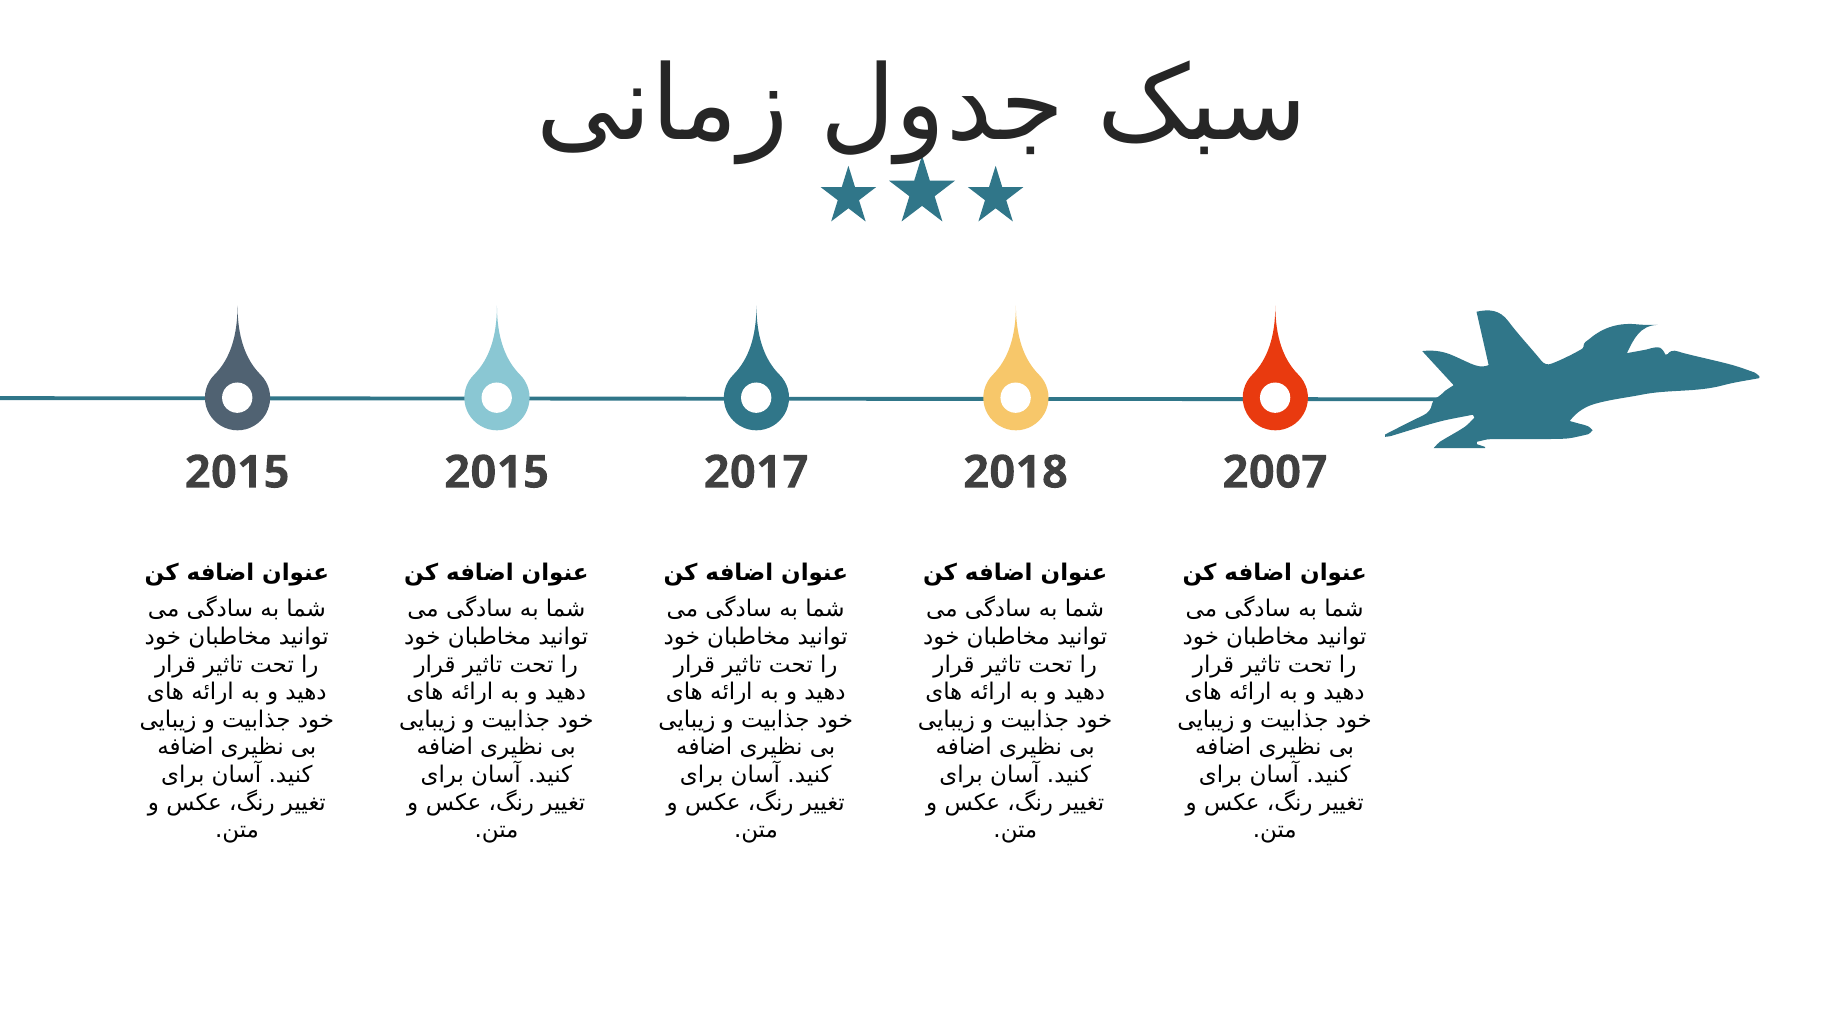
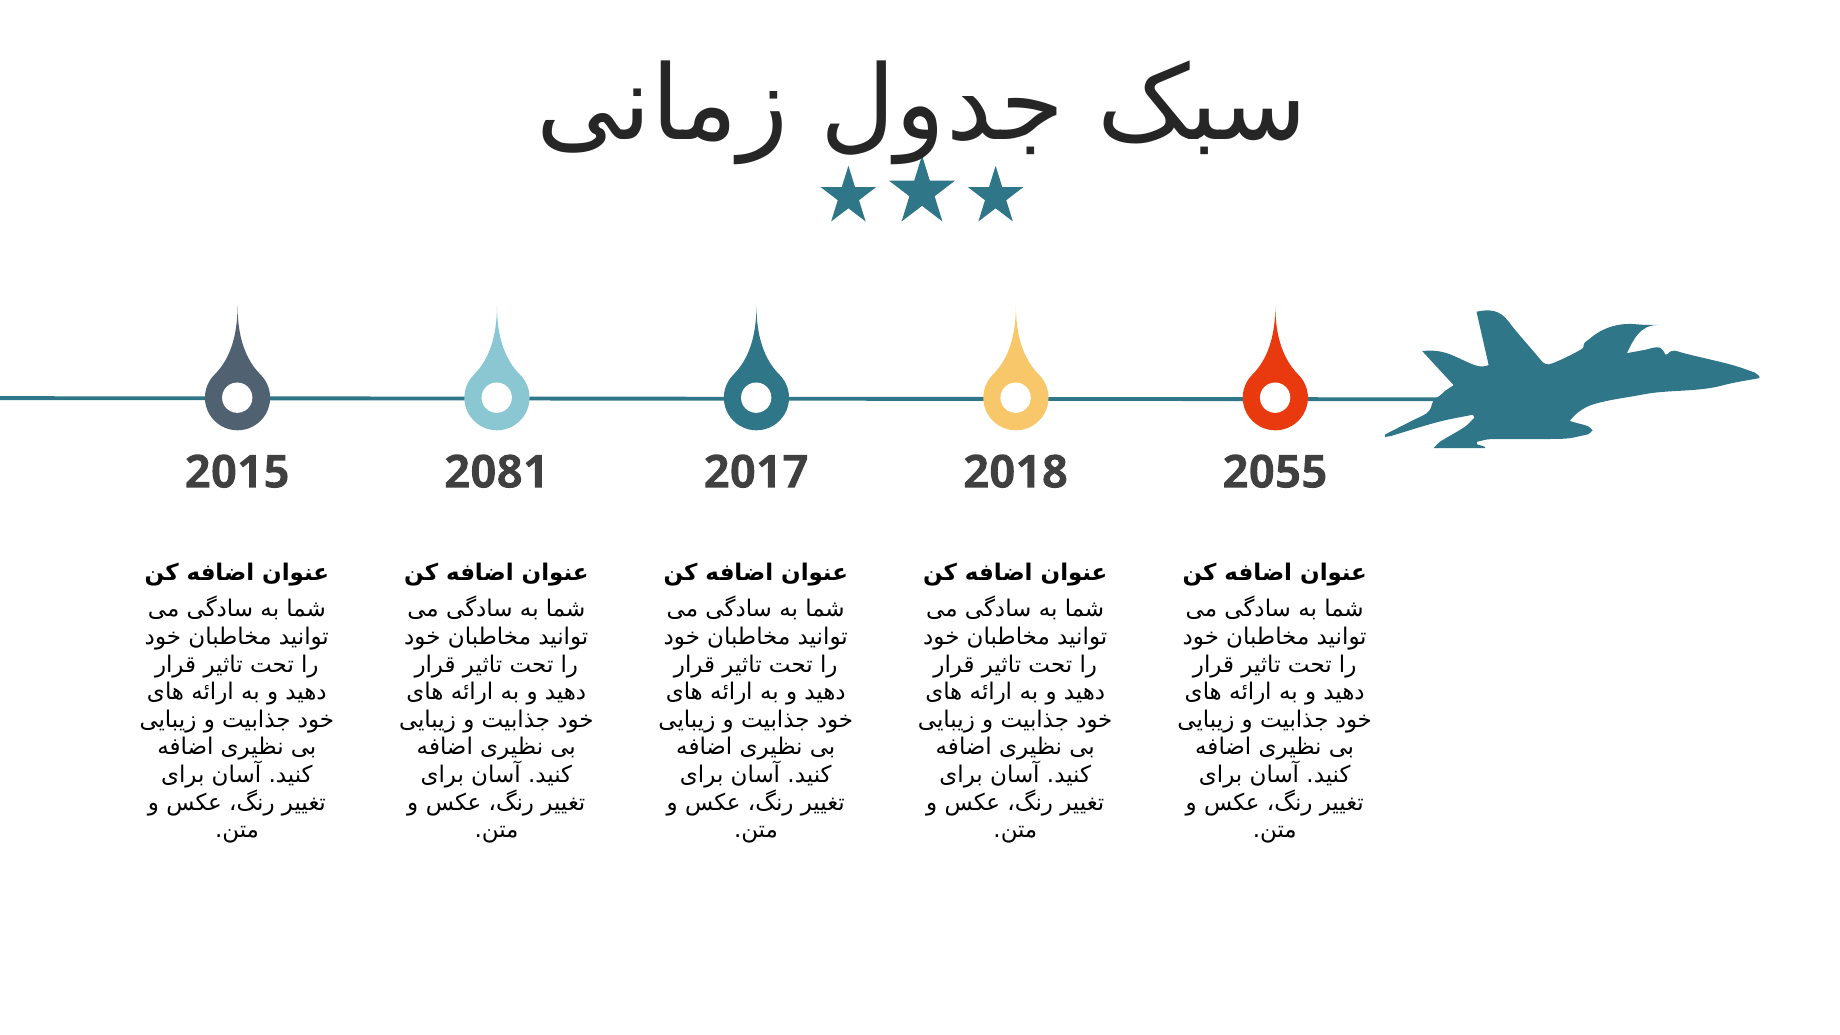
2015 2015: 2015 -> 2081
2007: 2007 -> 2055
